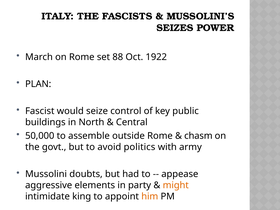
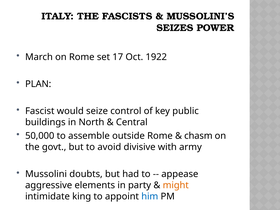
88: 88 -> 17
politics: politics -> divisive
him colour: orange -> blue
